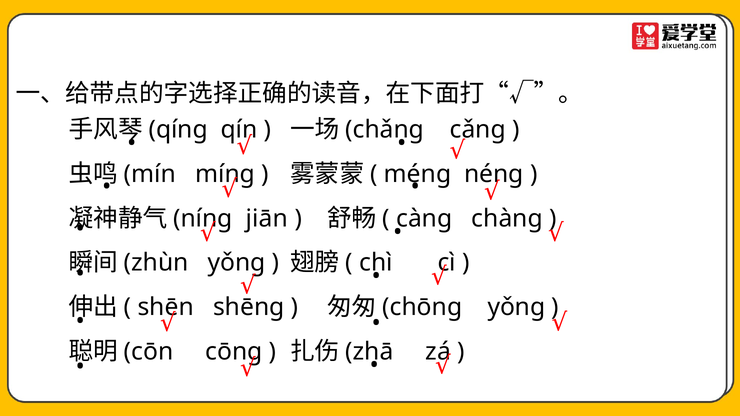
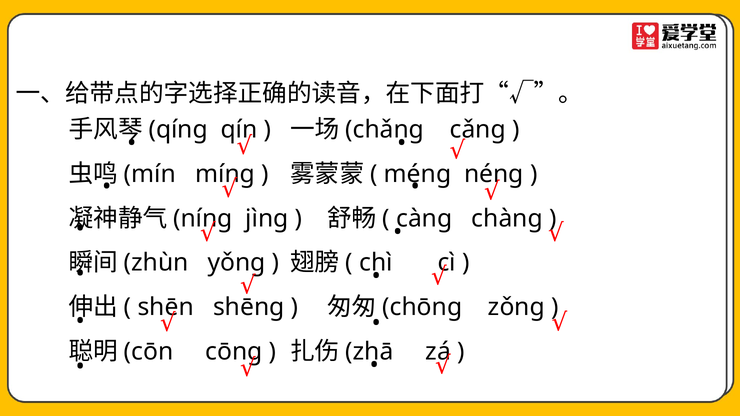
jiān: jiān -> jìng
yǒng at (517, 307): yǒng -> zǒng
